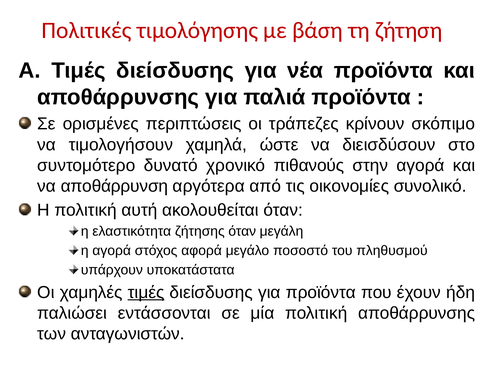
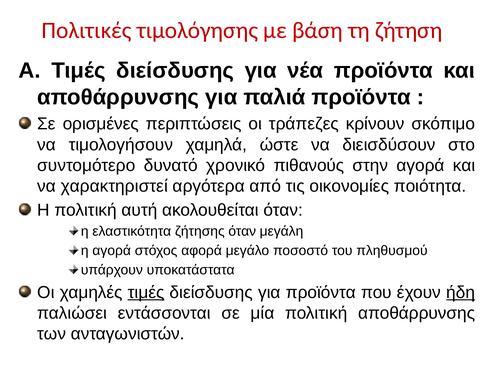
αποθάρρυνση: αποθάρρυνση -> χαρακτηριστεί
συνολικό: συνολικό -> ποιότητα
ήδη underline: none -> present
